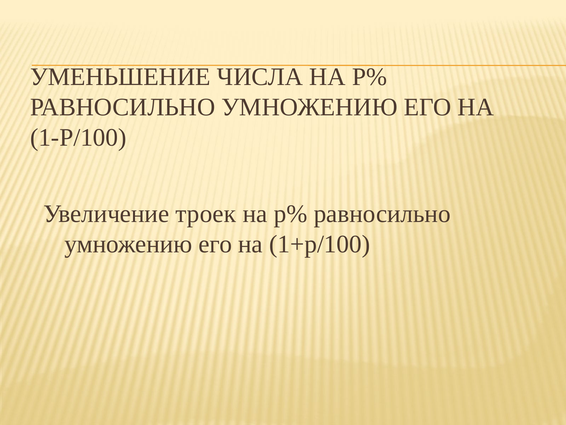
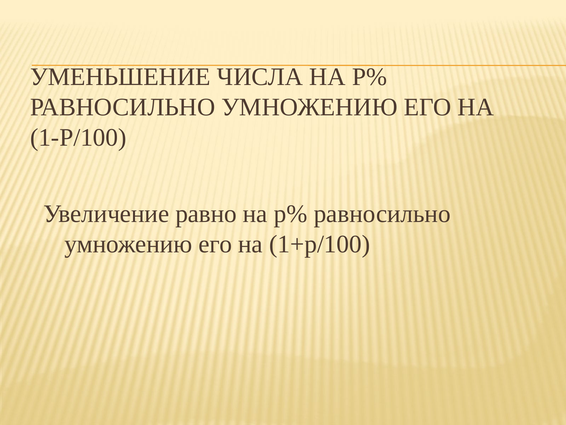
троек: троек -> равно
